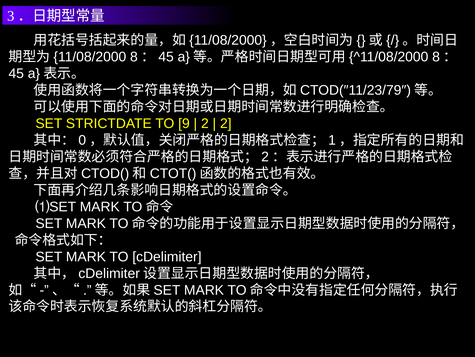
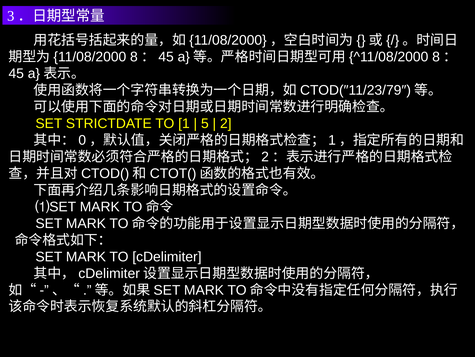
9: 9 -> 1
2 at (205, 123): 2 -> 5
